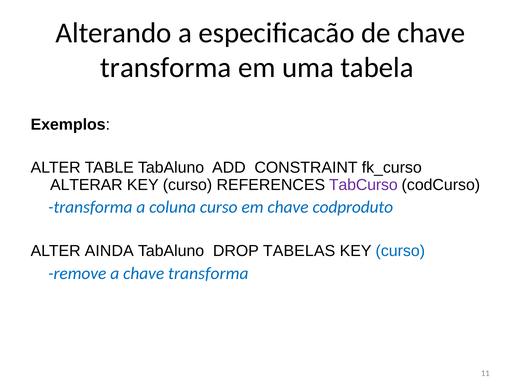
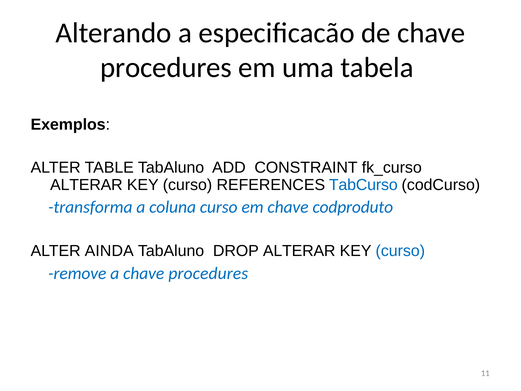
transforma at (166, 68): transforma -> procedures
TabCurso colour: purple -> blue
DROP TABELAS: TABELAS -> ALTERAR
a chave transforma: transforma -> procedures
